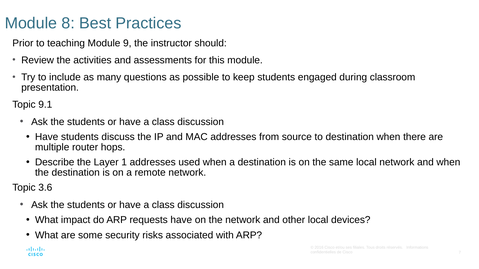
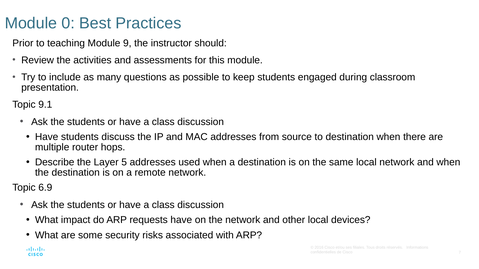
8: 8 -> 0
1: 1 -> 5
3.6: 3.6 -> 6.9
